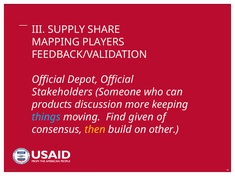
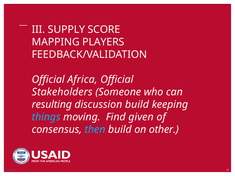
SHARE: SHARE -> SCORE
Depot: Depot -> Africa
products: products -> resulting
discussion more: more -> build
then colour: yellow -> light blue
